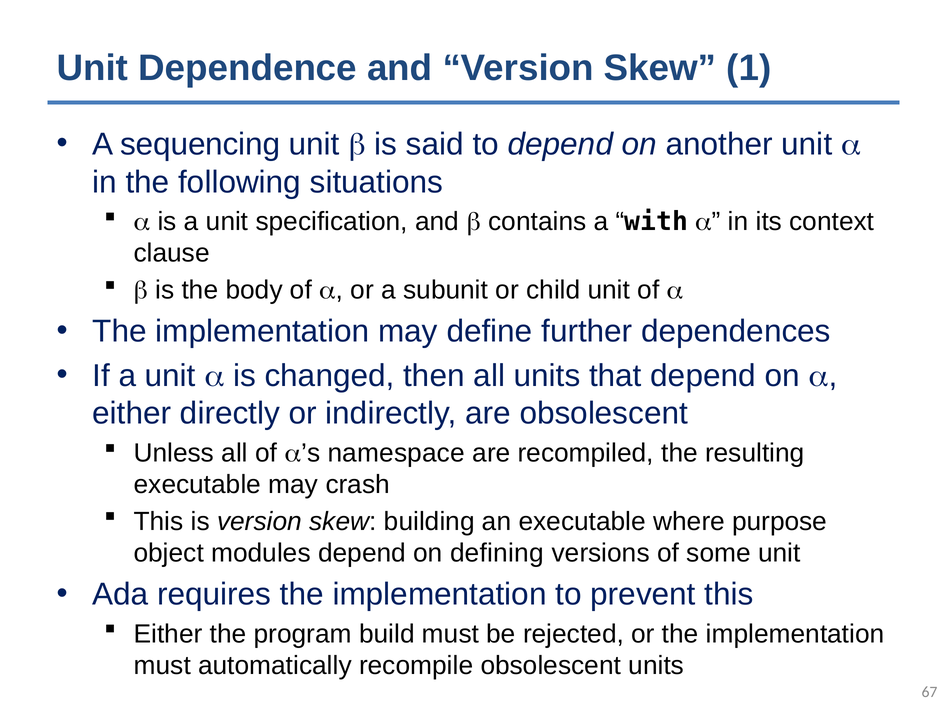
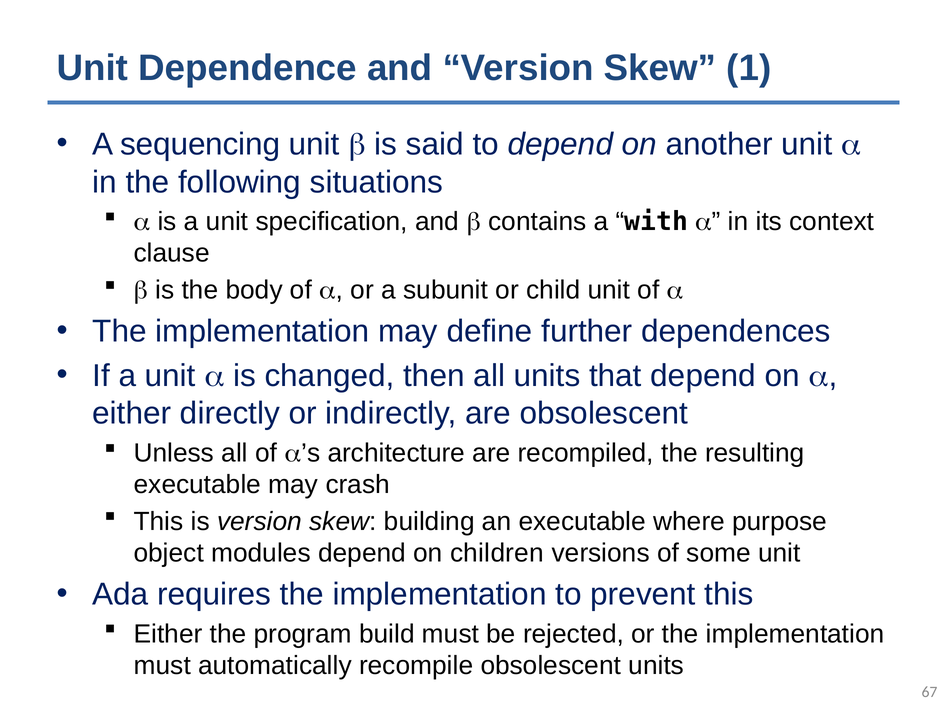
namespace: namespace -> architecture
defining: defining -> children
